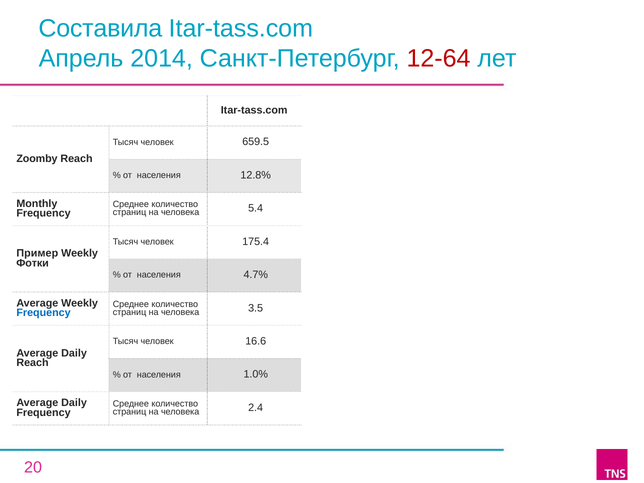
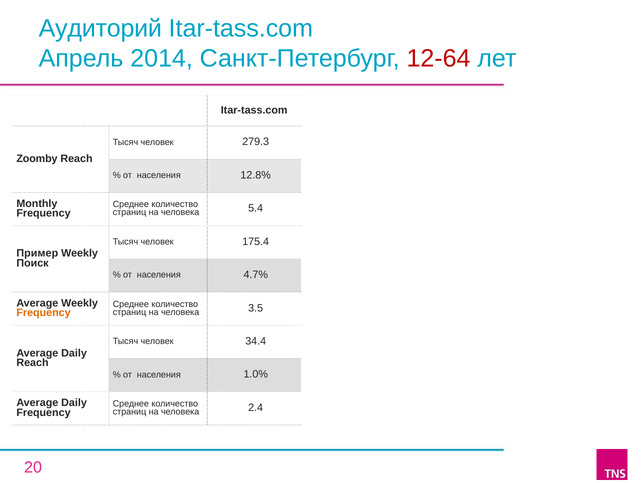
Составила: Составила -> Аудиторий
659.5: 659.5 -> 279.3
Фотки: Фотки -> Поиск
Frequency at (44, 313) colour: blue -> orange
16.6: 16.6 -> 34.4
